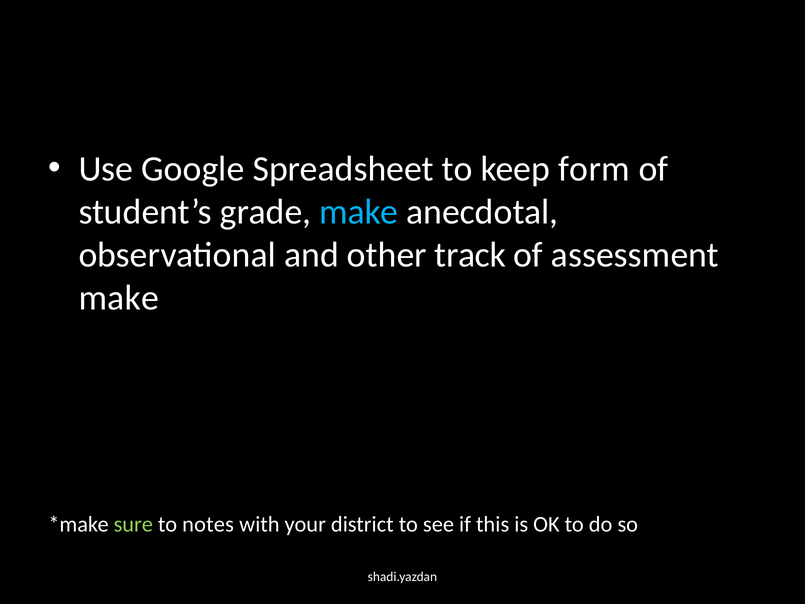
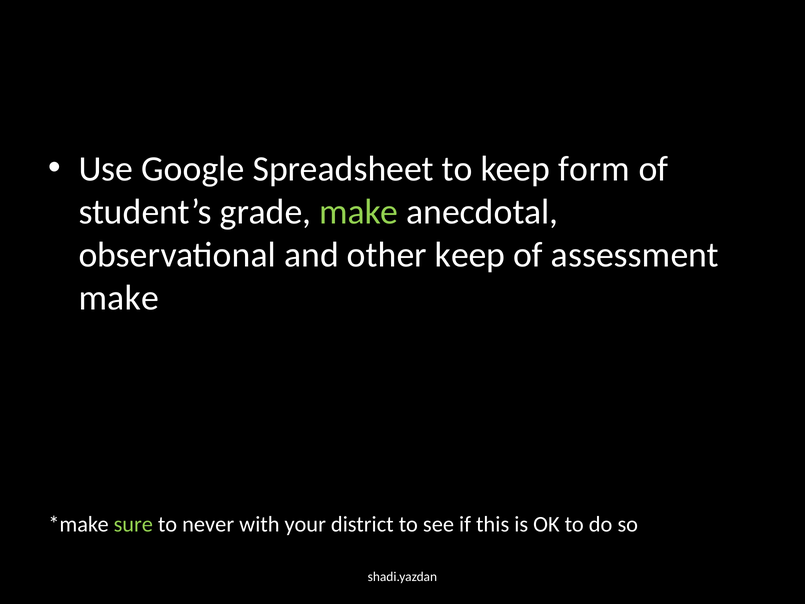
make at (359, 212) colour: light blue -> light green
other track: track -> keep
notes: notes -> never
